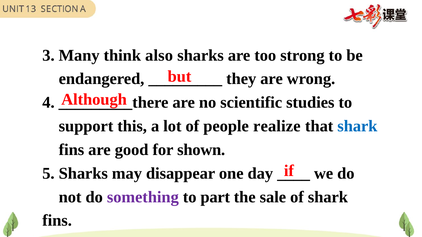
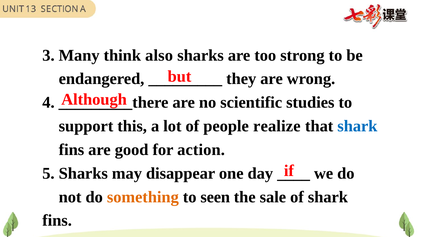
shown: shown -> action
something colour: purple -> orange
part: part -> seen
